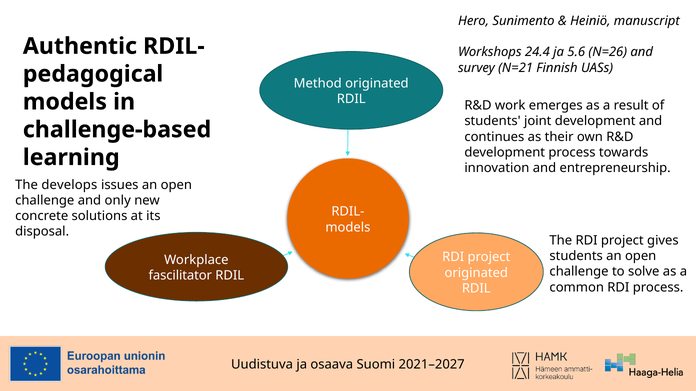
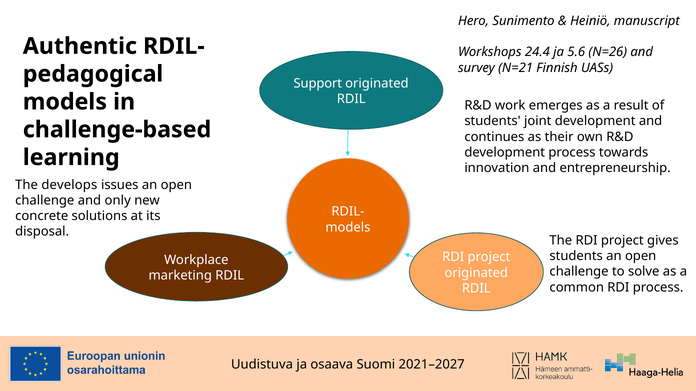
Method: Method -> Support
fascilitator: fascilitator -> marketing
